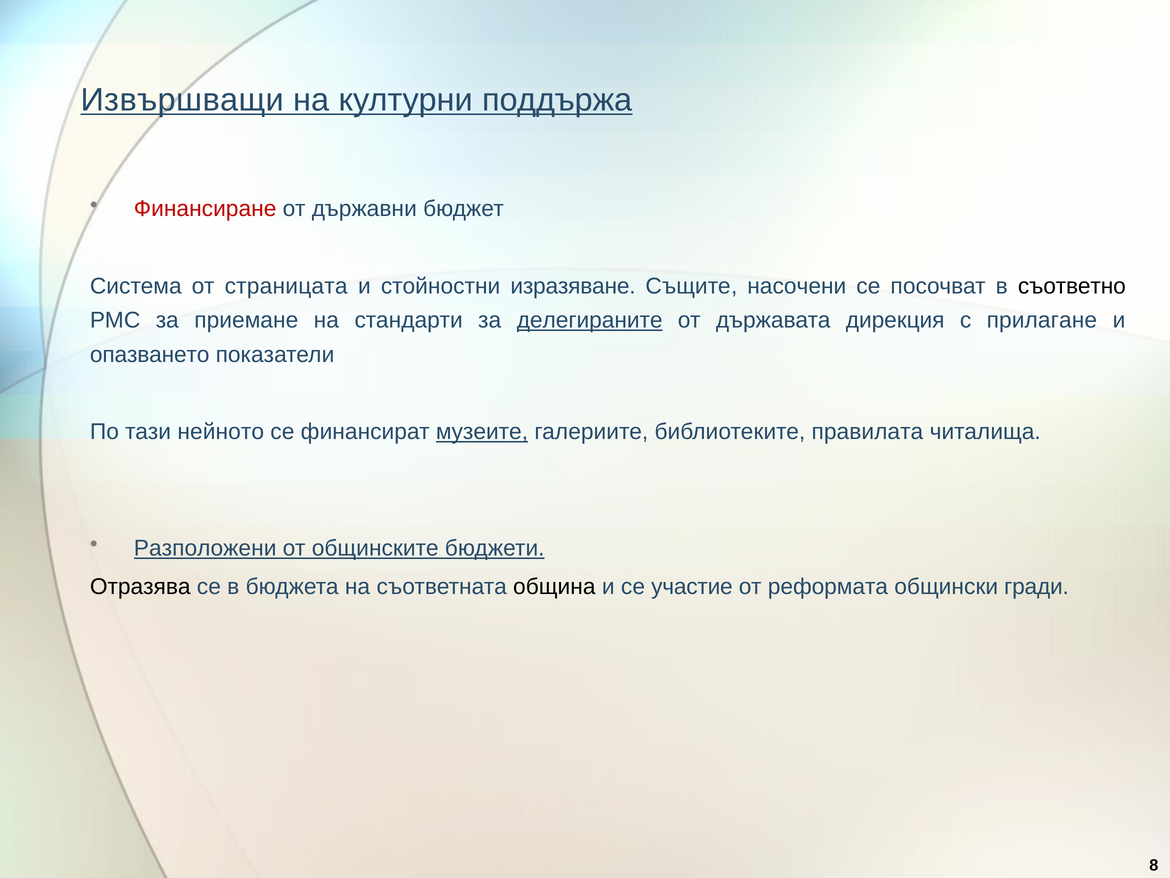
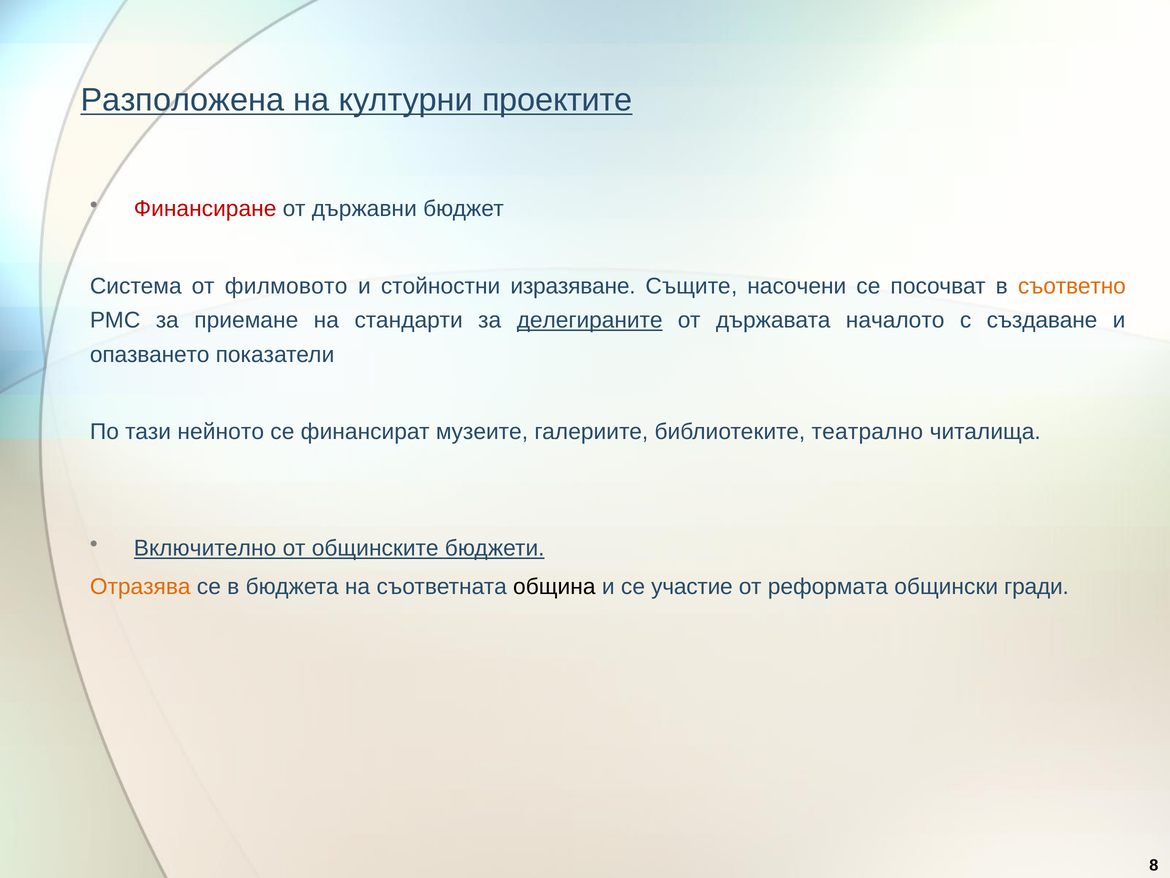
Извършващи: Извършващи -> Разположена
поддържа: поддържа -> проектите
страницата: страницата -> филмовото
съответно colour: black -> orange
дирекция: дирекция -> началото
прилагане: прилагане -> създаване
музеите underline: present -> none
правилата: правилата -> театрално
Разположени: Разположени -> Включително
Отразява colour: black -> orange
